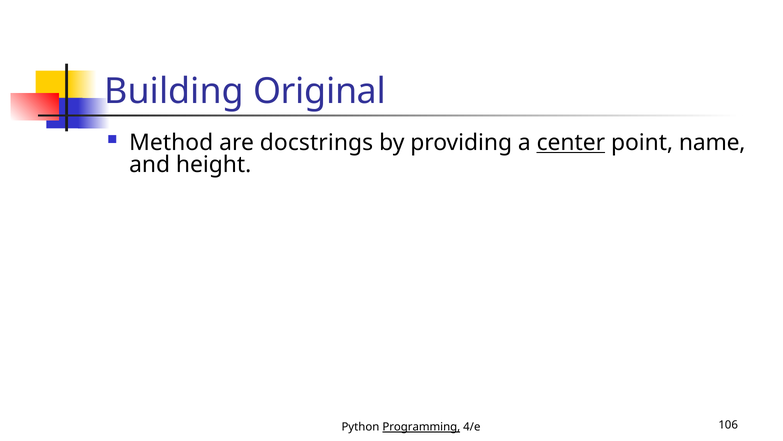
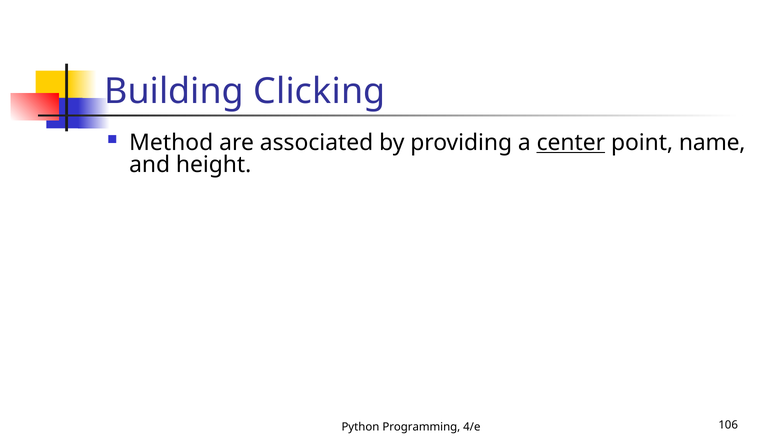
Original: Original -> Clicking
docstrings: docstrings -> associated
Programming underline: present -> none
